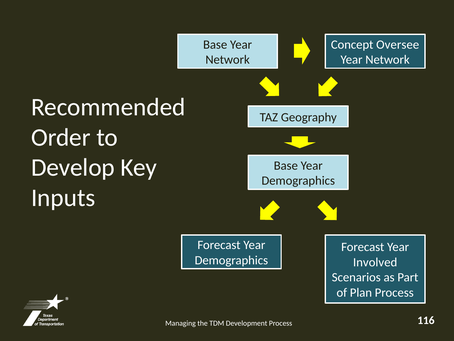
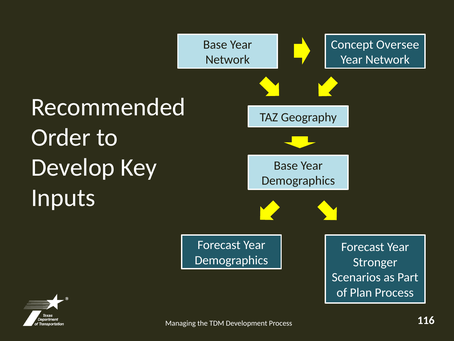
Involved: Involved -> Stronger
